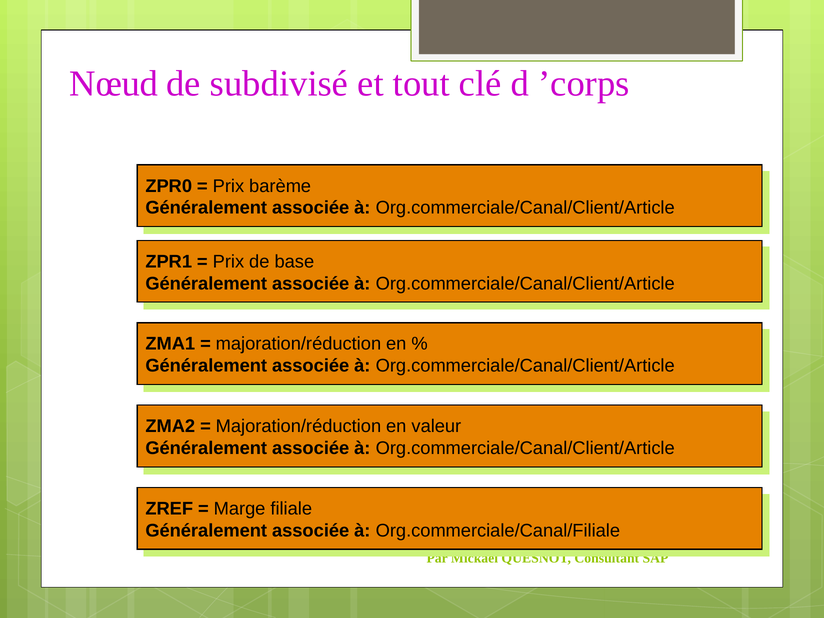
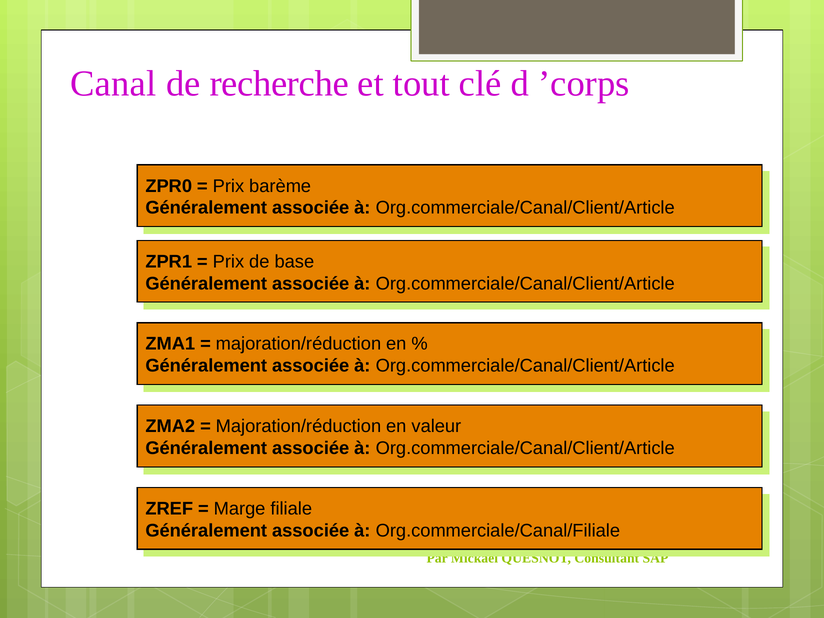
Nœud: Nœud -> Canal
subdivisé: subdivisé -> recherche
